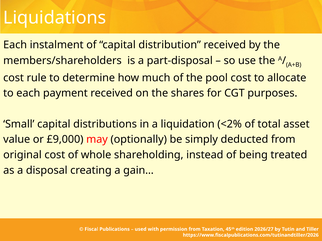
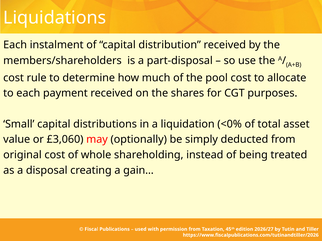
<2%: <2% -> <0%
£9,000: £9,000 -> £3,060
